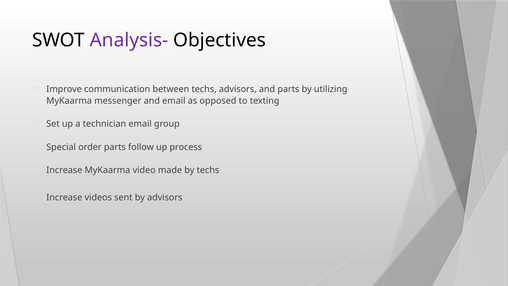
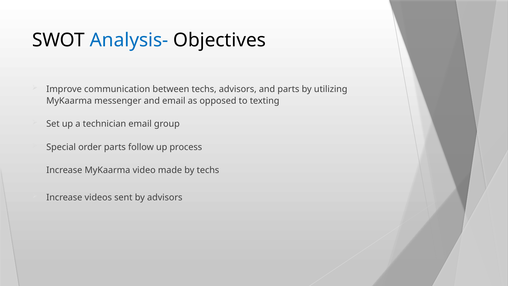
Analysis- colour: purple -> blue
